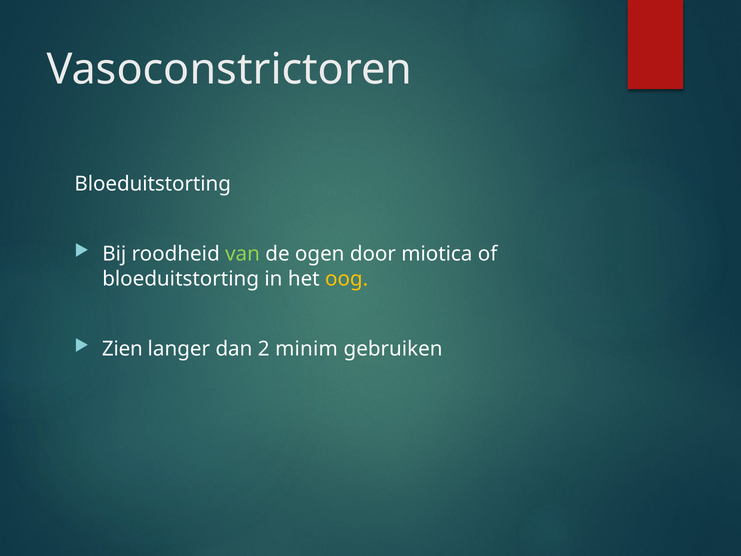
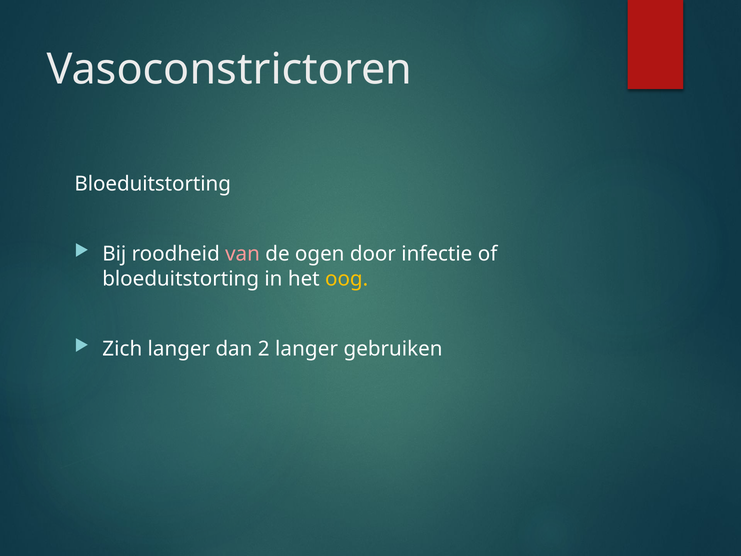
van colour: light green -> pink
miotica: miotica -> infectie
Zien: Zien -> Zich
2 minim: minim -> langer
